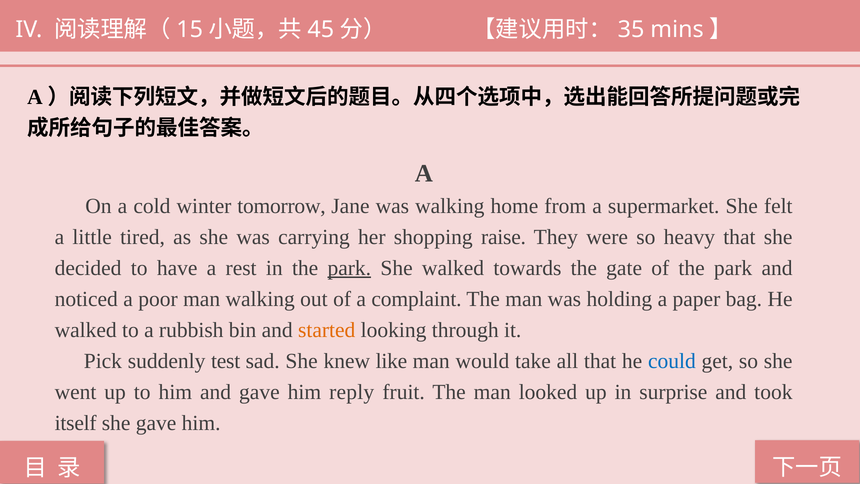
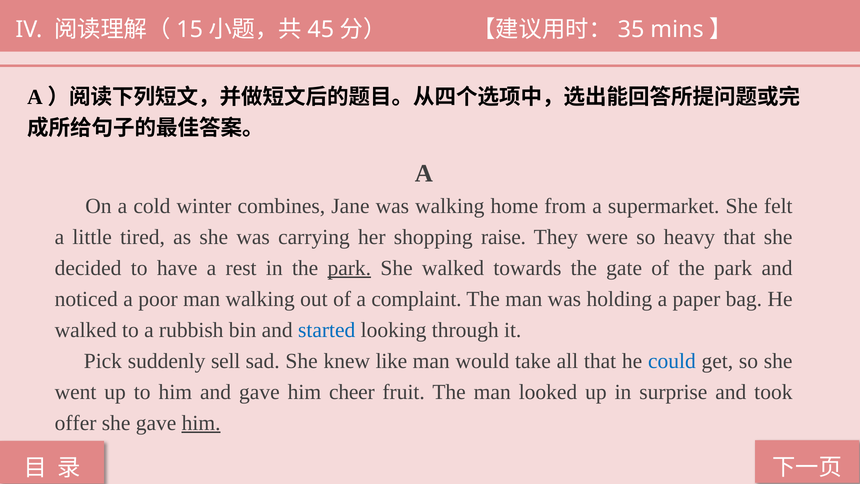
tomorrow: tomorrow -> combines
started colour: orange -> blue
test: test -> sell
reply: reply -> cheer
itself: itself -> offer
him at (201, 423) underline: none -> present
